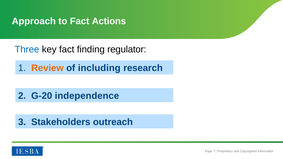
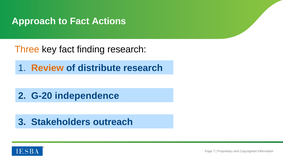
Three colour: blue -> orange
finding regulator: regulator -> research
including: including -> distribute
